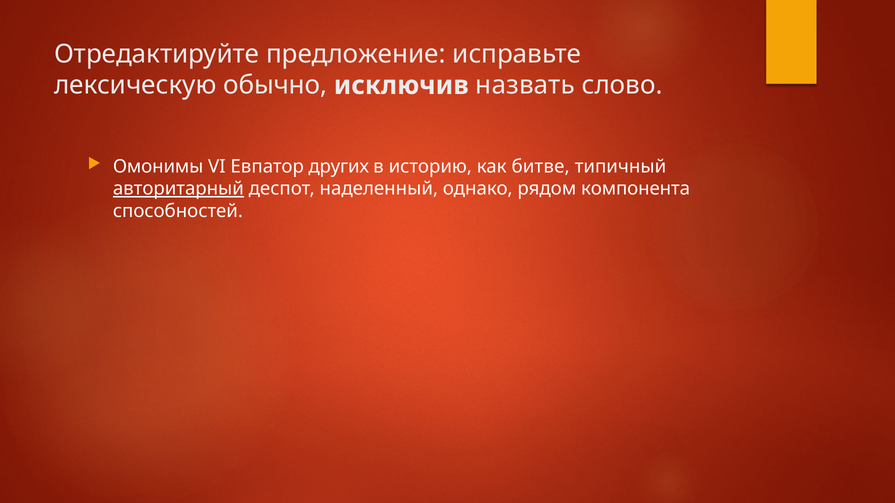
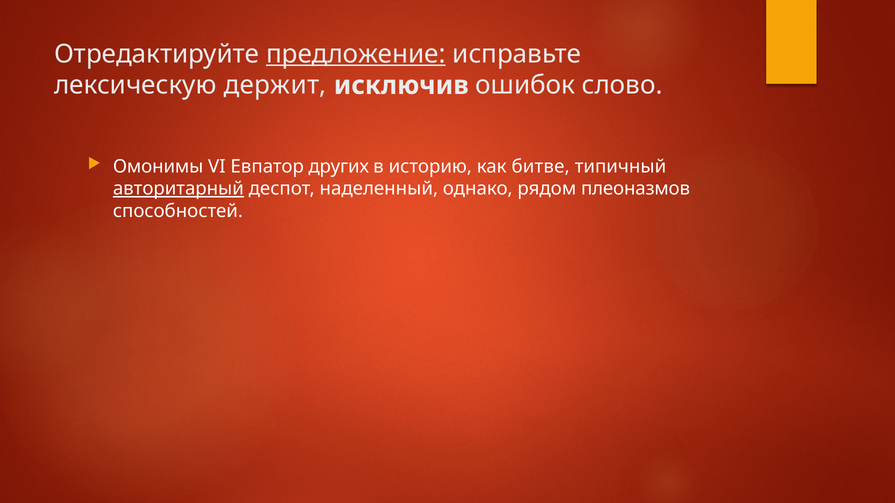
предложение underline: none -> present
обычно: обычно -> держит
назвать: назвать -> ошибок
компонента: компонента -> плеоназмов
